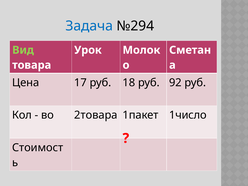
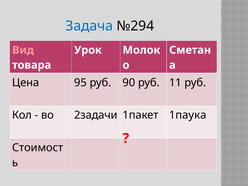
Вид colour: light green -> pink
17: 17 -> 95
18: 18 -> 90
92: 92 -> 11
2товара: 2товара -> 2задачи
1число: 1число -> 1паука
